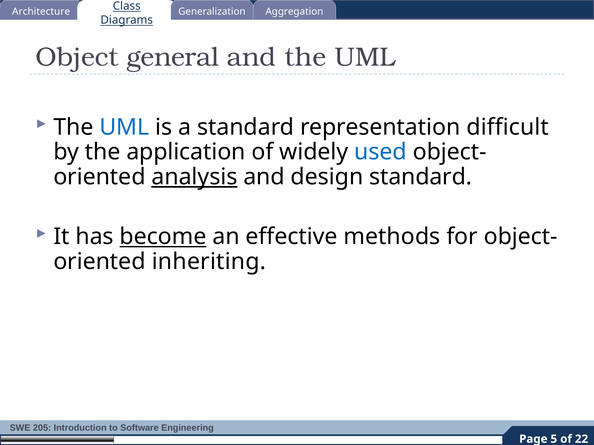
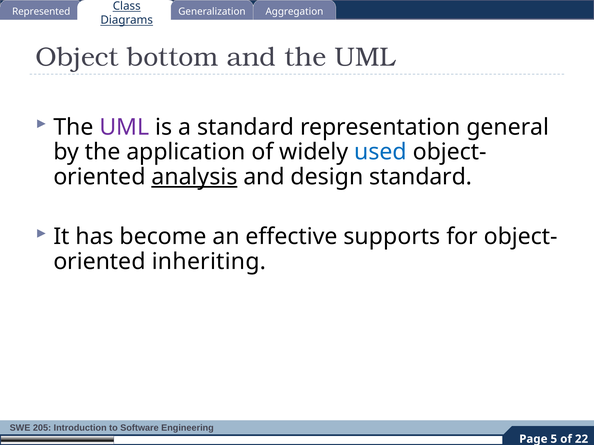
Architecture: Architecture -> Represented
general: general -> bottom
UML at (124, 127) colour: blue -> purple
difficult: difficult -> general
become underline: present -> none
methods: methods -> supports
